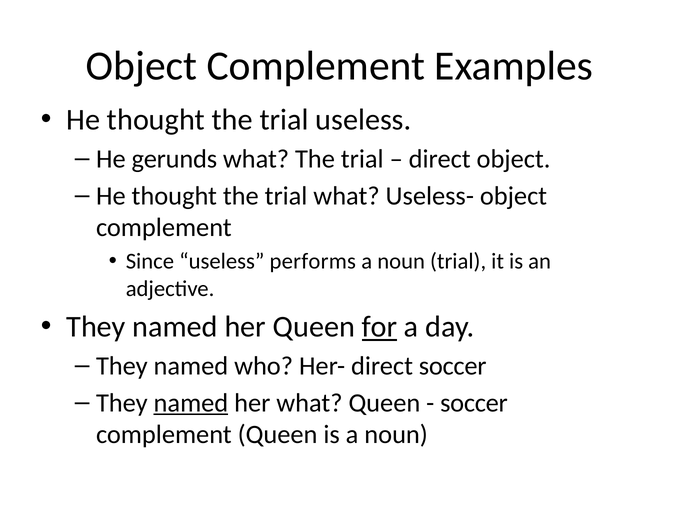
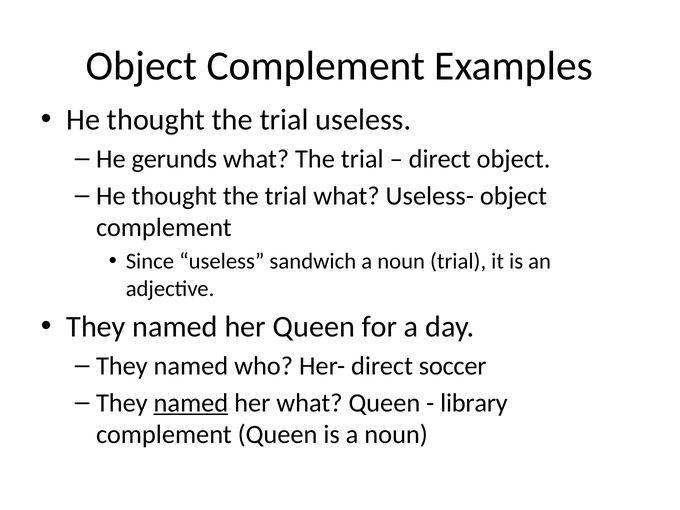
performs: performs -> sandwich
for underline: present -> none
soccer at (474, 403): soccer -> library
